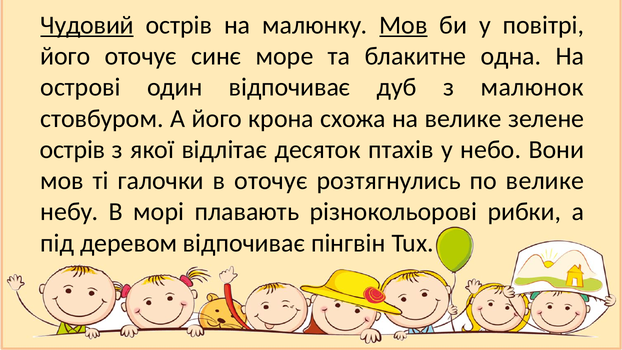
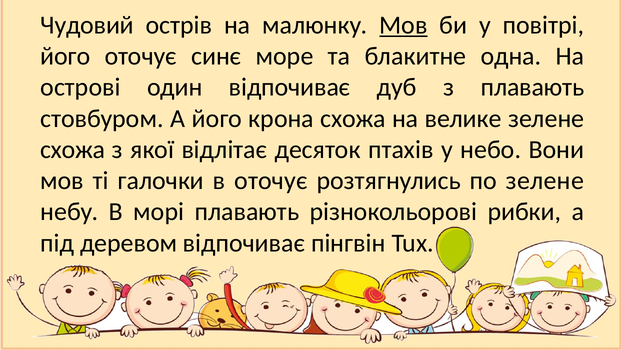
Чудовий underline: present -> none
з малюнок: малюнок -> плавають
острів at (73, 150): острів -> схожа
по велике: велике -> зелене
